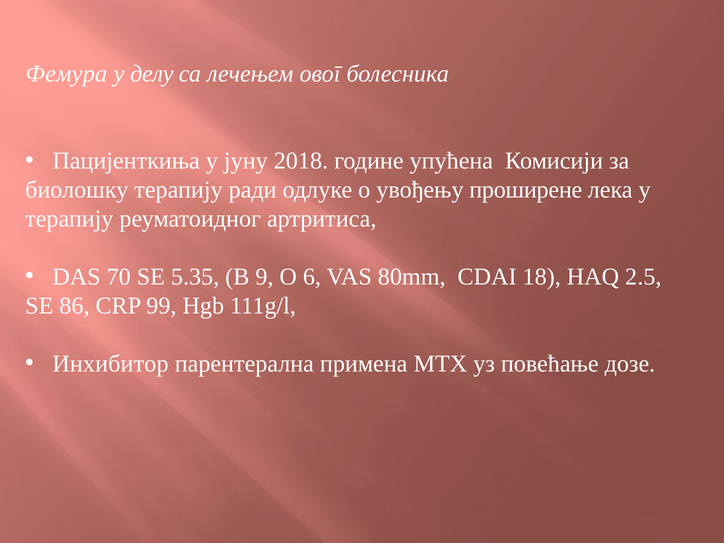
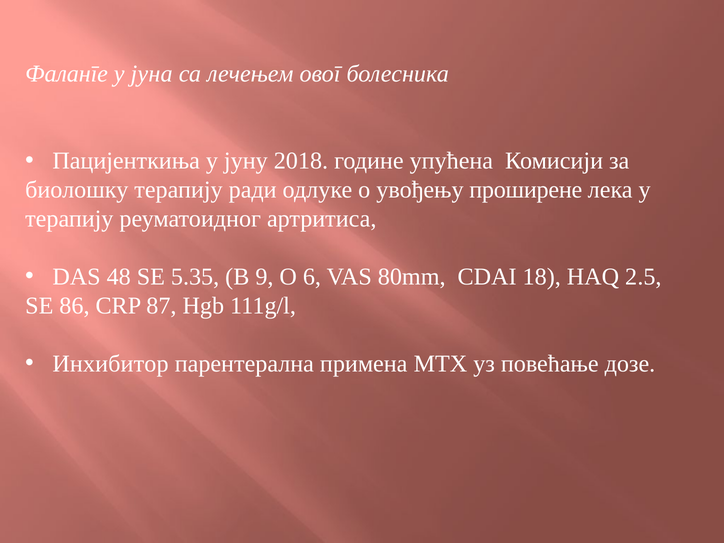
Фемура: Фемура -> Фаланге
делу: делу -> јуна
70: 70 -> 48
99: 99 -> 87
